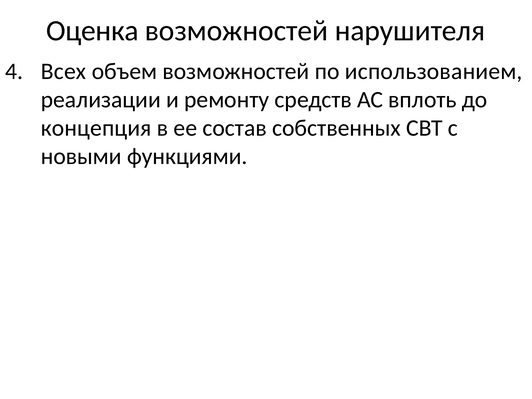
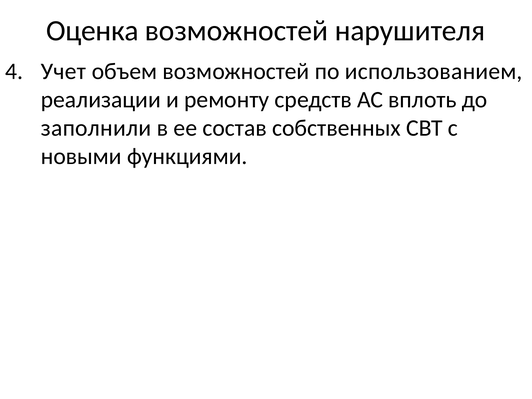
Всех: Всех -> Учет
концепция: концепция -> заполнили
